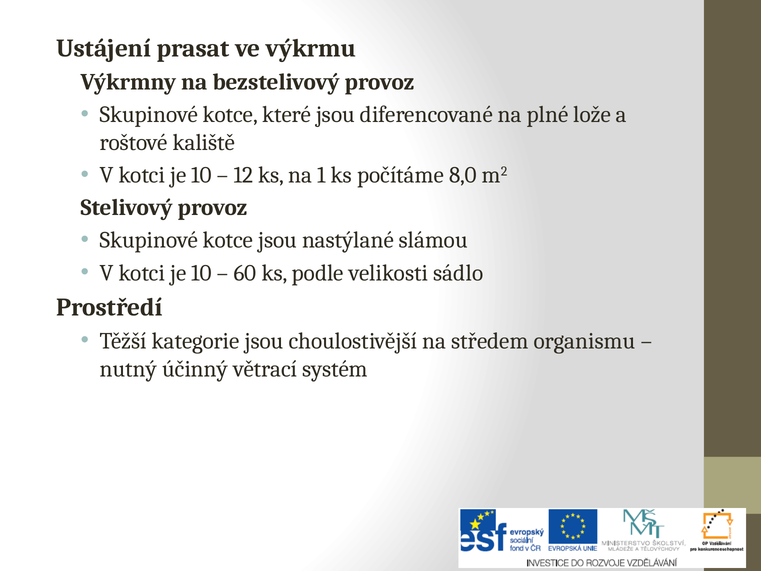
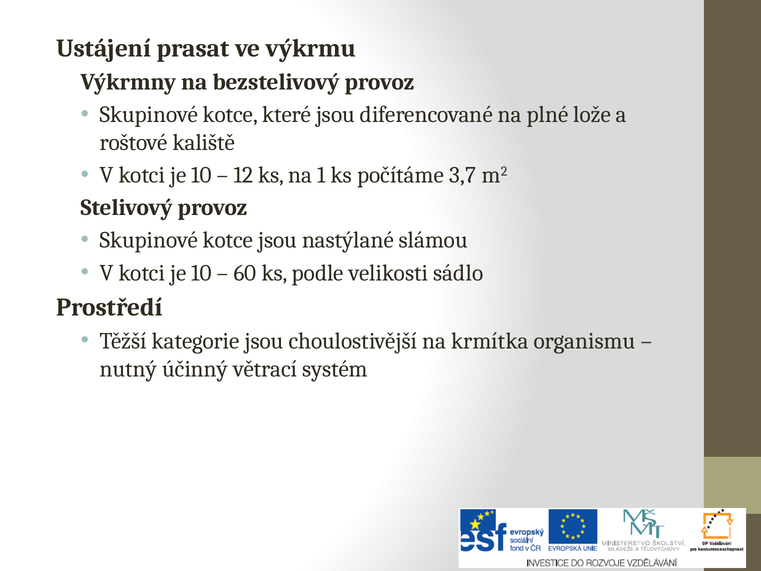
8,0: 8,0 -> 3,7
středem: středem -> krmítka
